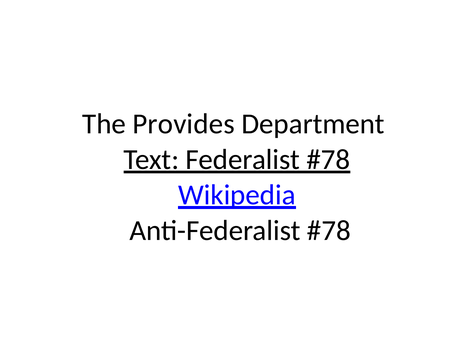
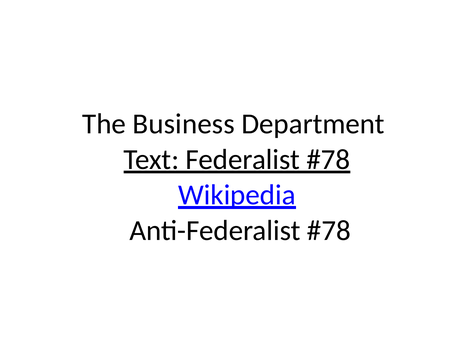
Provides: Provides -> Business
